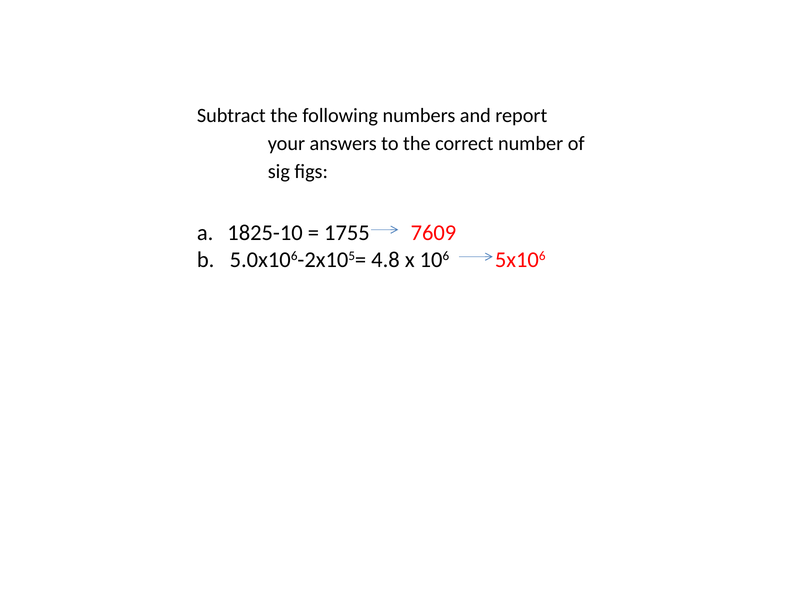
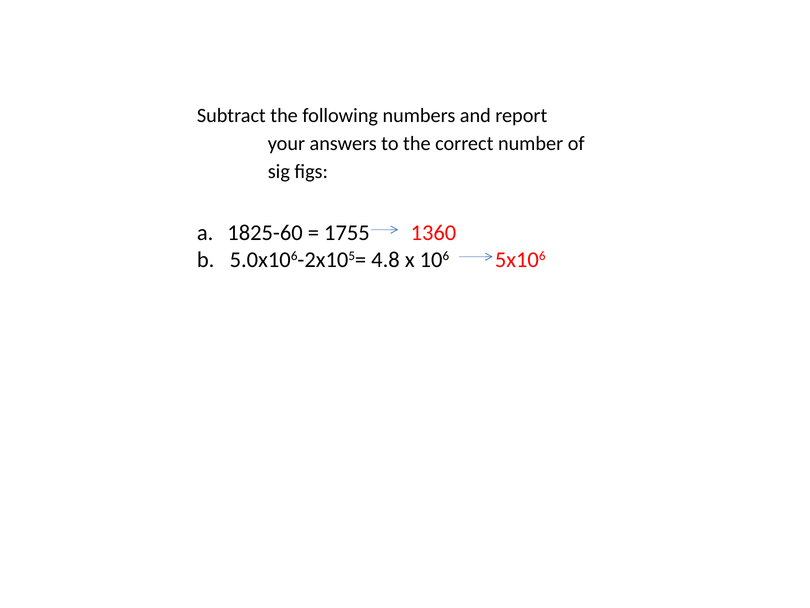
1825-10: 1825-10 -> 1825-60
7609: 7609 -> 1360
